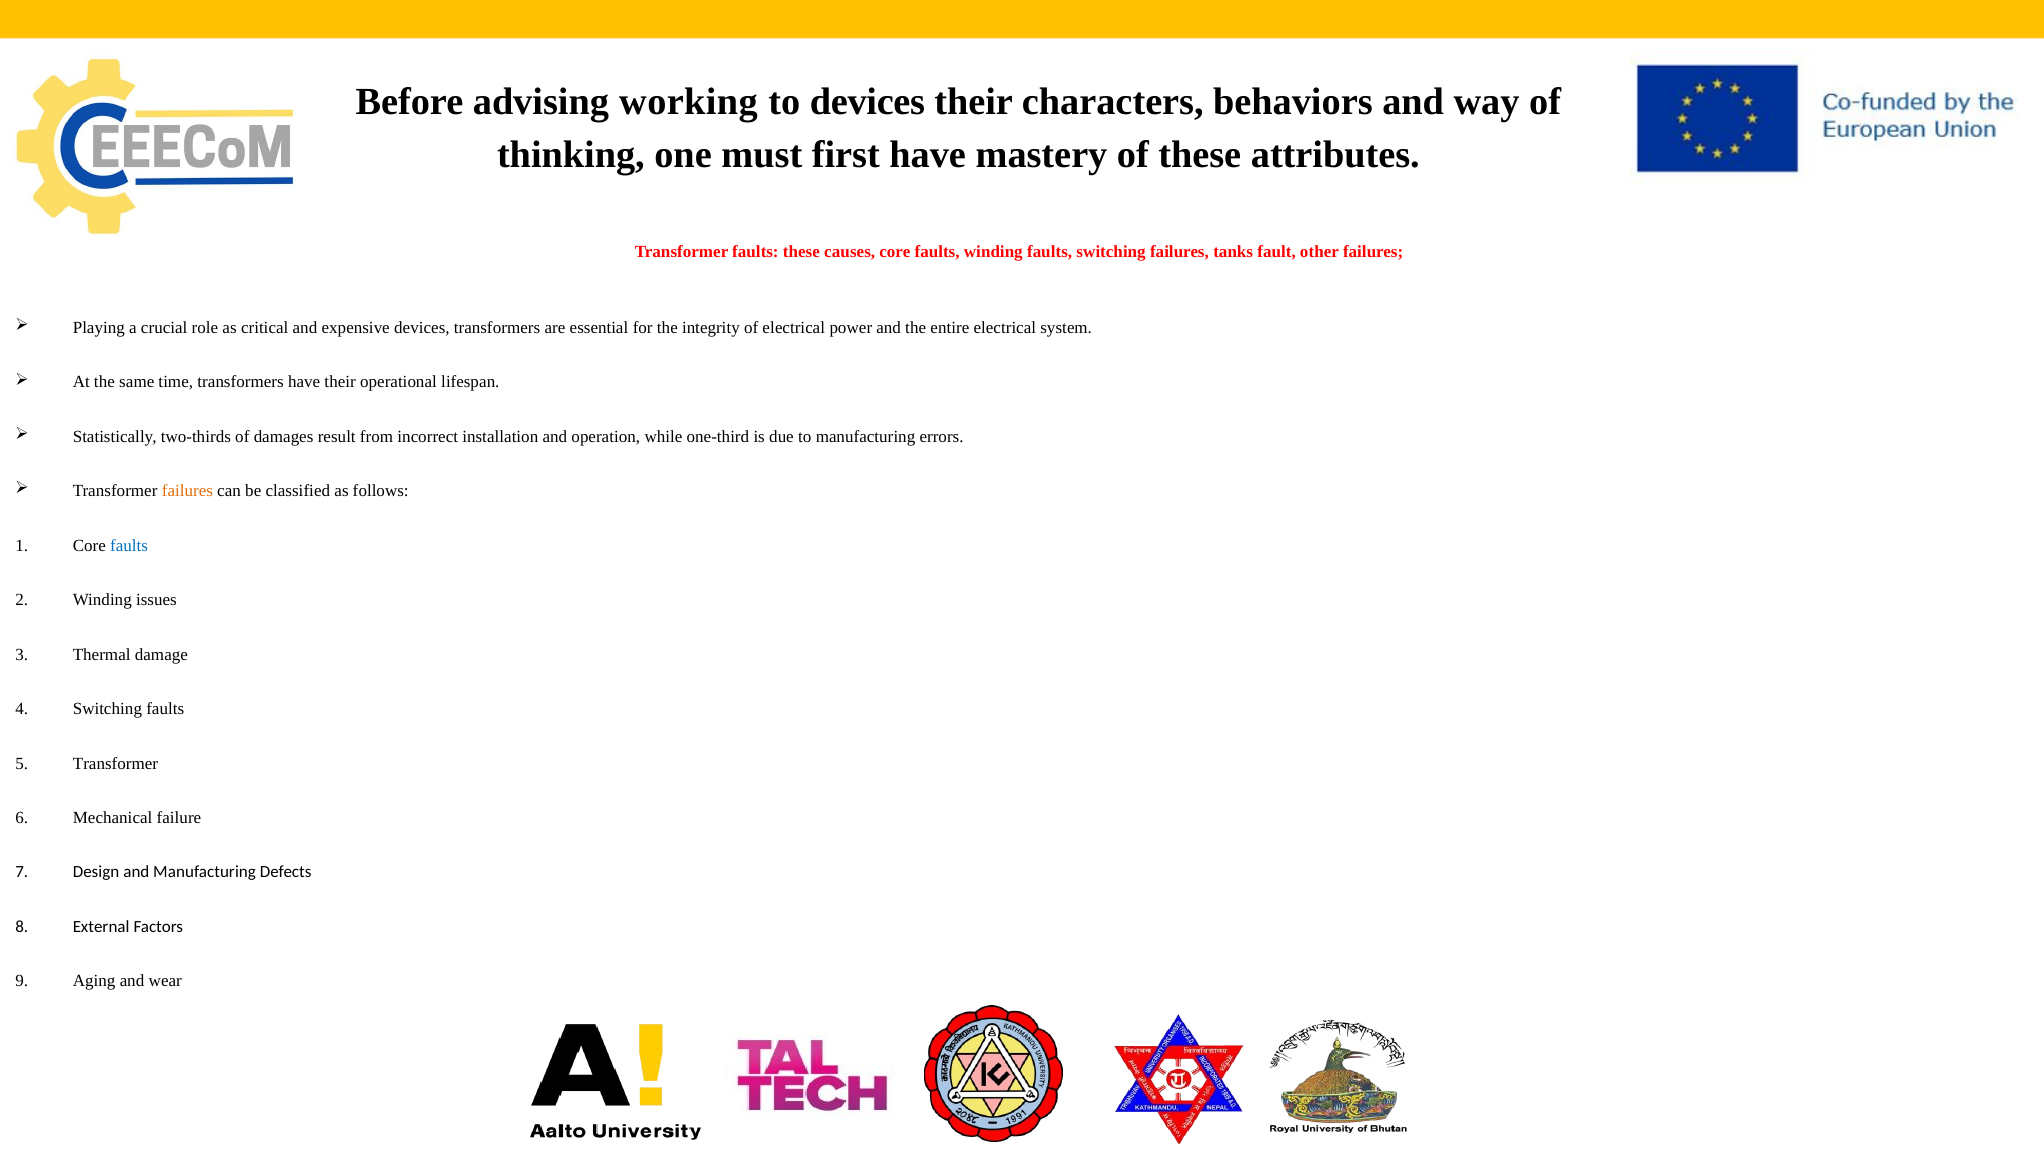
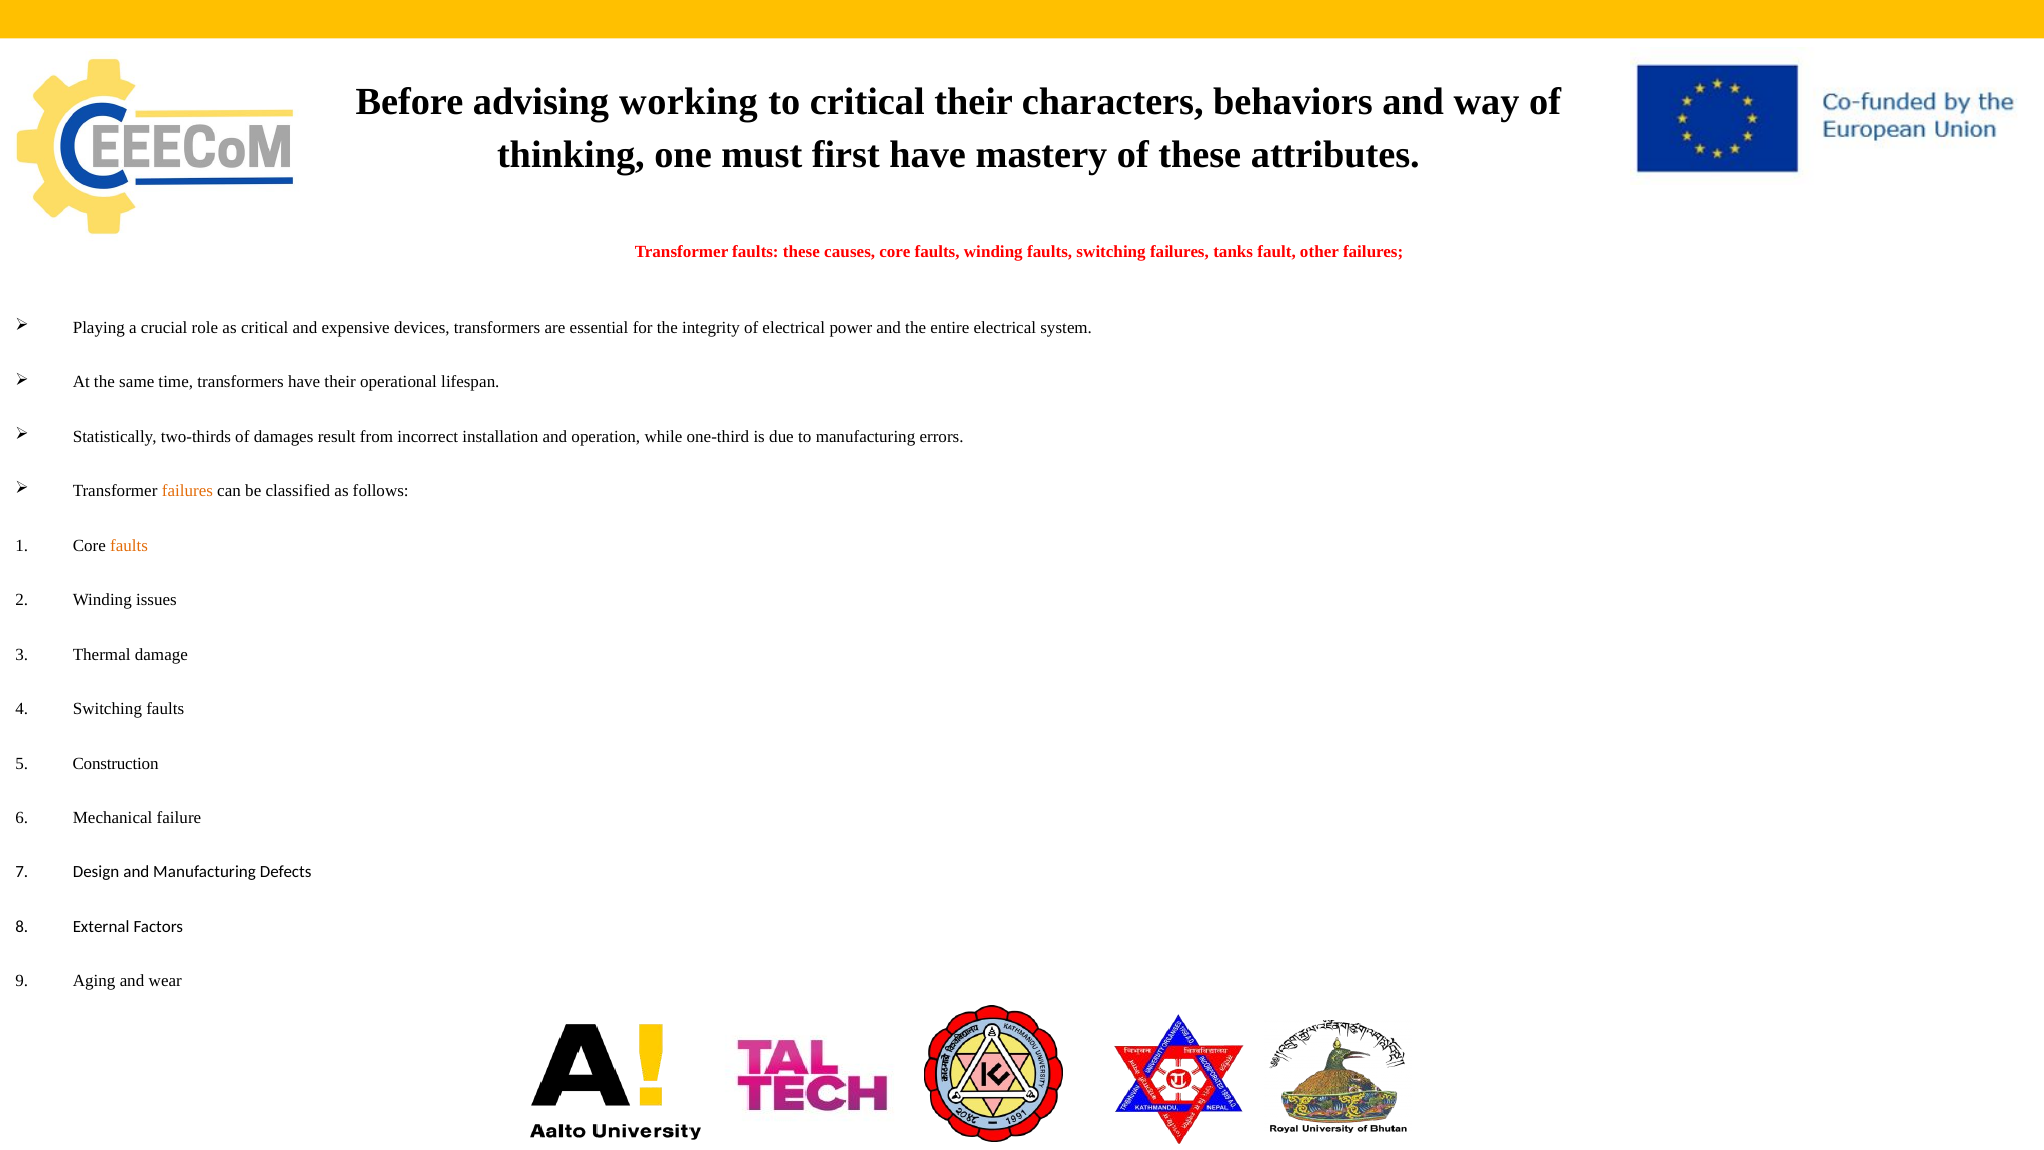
to devices: devices -> critical
faults at (129, 546) colour: blue -> orange
Transformer at (115, 763): Transformer -> Construction
